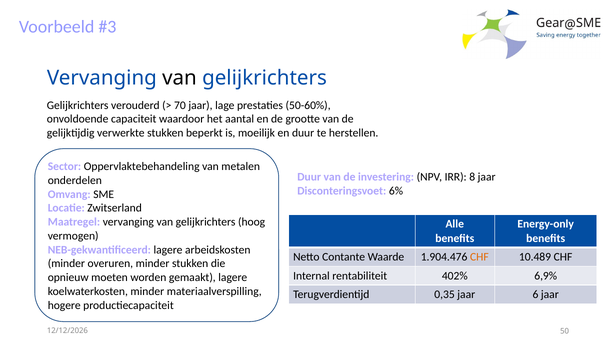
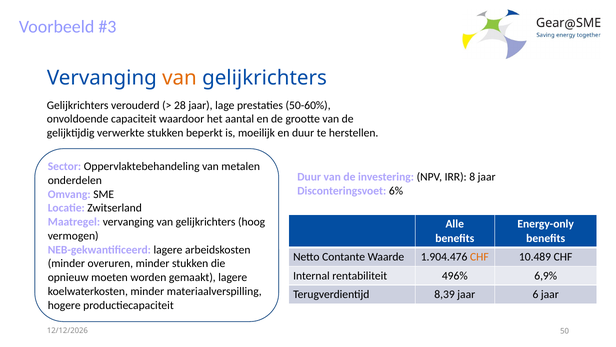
van at (179, 78) colour: black -> orange
70: 70 -> 28
402%: 402% -> 496%
0,35: 0,35 -> 8,39
